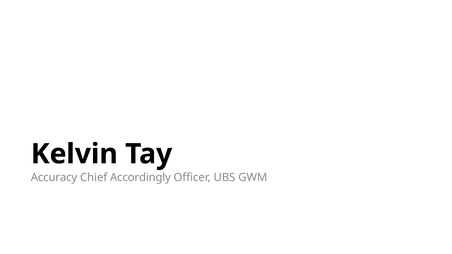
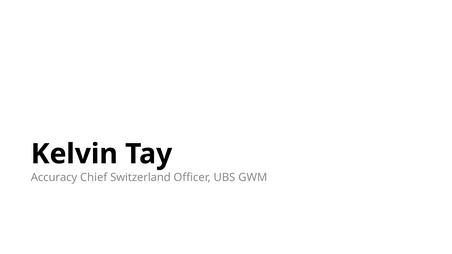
Accordingly: Accordingly -> Switzerland
